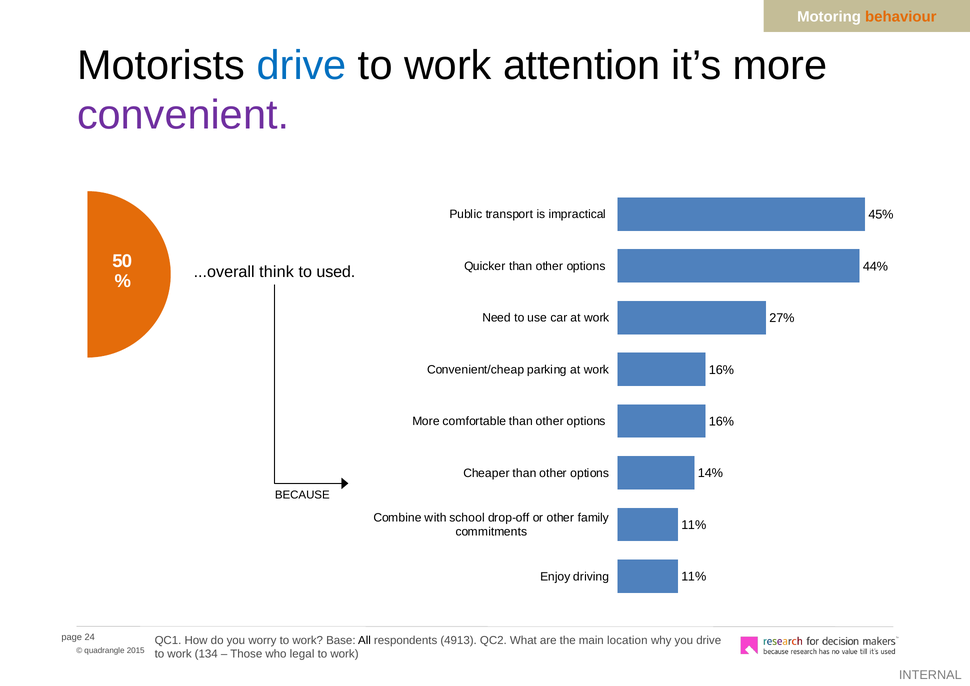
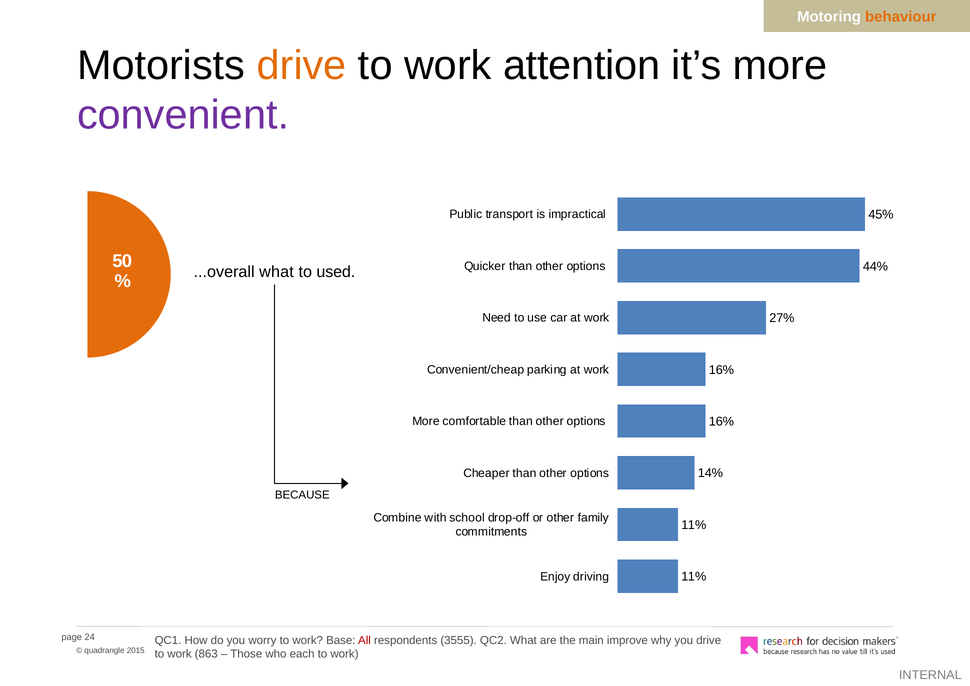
drive at (302, 66) colour: blue -> orange
...overall think: think -> what
All colour: black -> red
4913: 4913 -> 3555
location: location -> improve
134: 134 -> 863
legal: legal -> each
